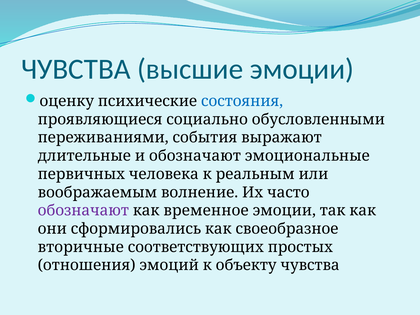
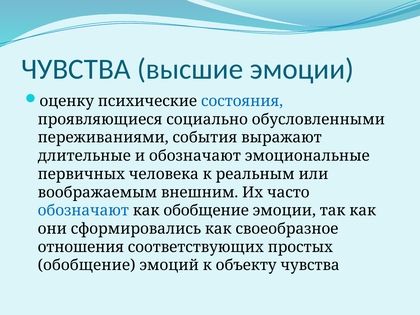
волнение: волнение -> внешним
обозначают at (83, 211) colour: purple -> blue
как временное: временное -> обобщение
вторичные: вторичные -> отношения
отношения at (87, 265): отношения -> обобщение
